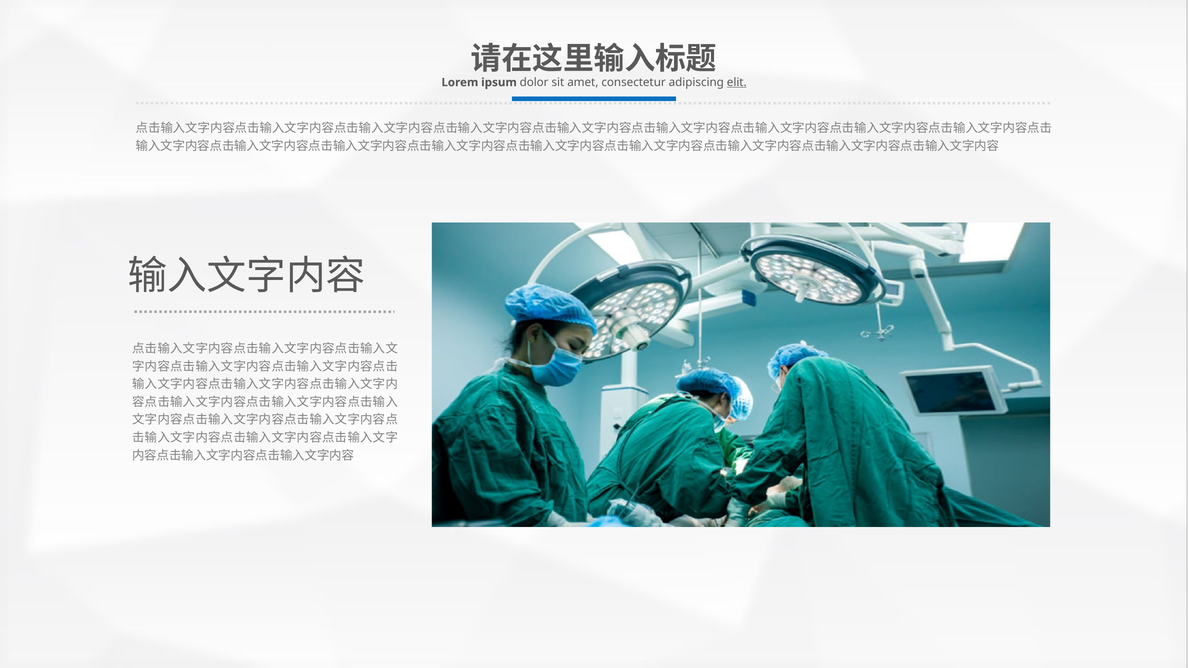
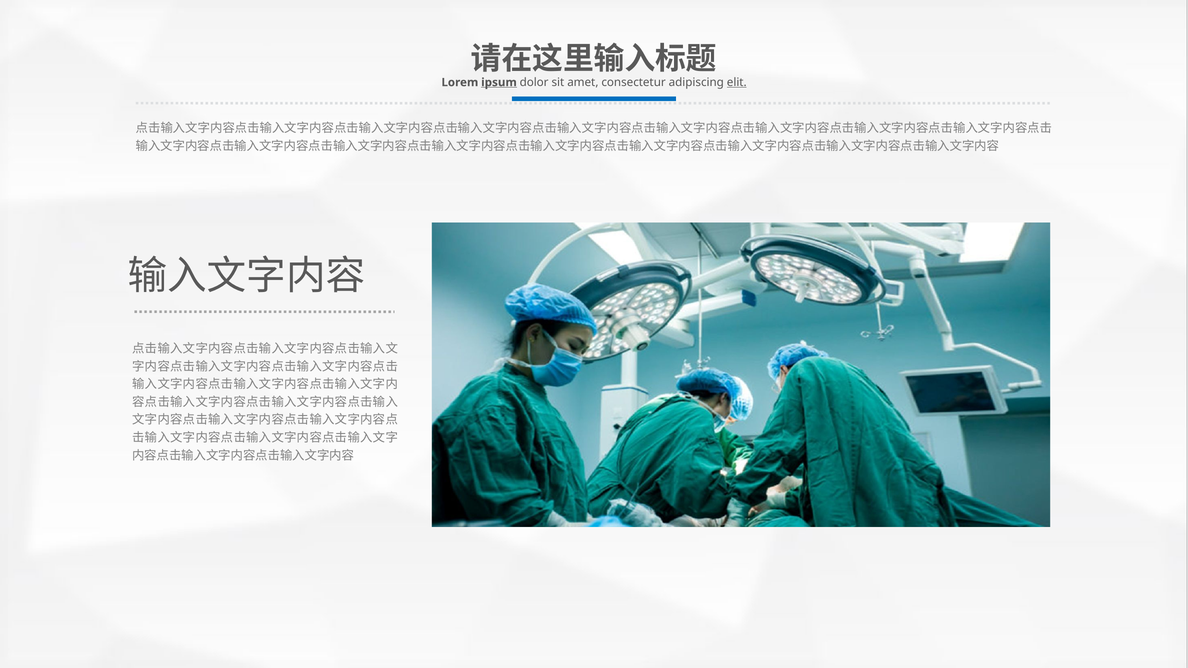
ipsum underline: none -> present
